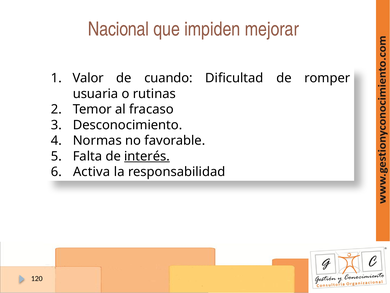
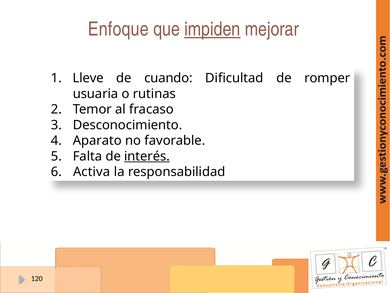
Nacional: Nacional -> Enfoque
impiden underline: none -> present
Valor: Valor -> Lleve
Normas: Normas -> Aparato
